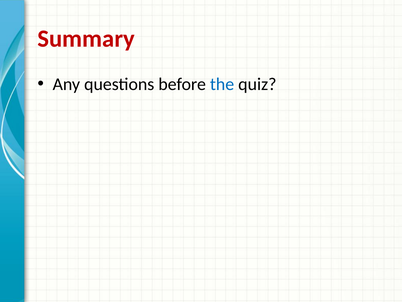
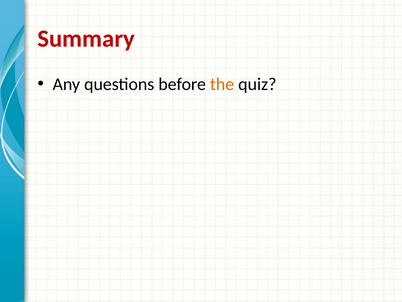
the colour: blue -> orange
